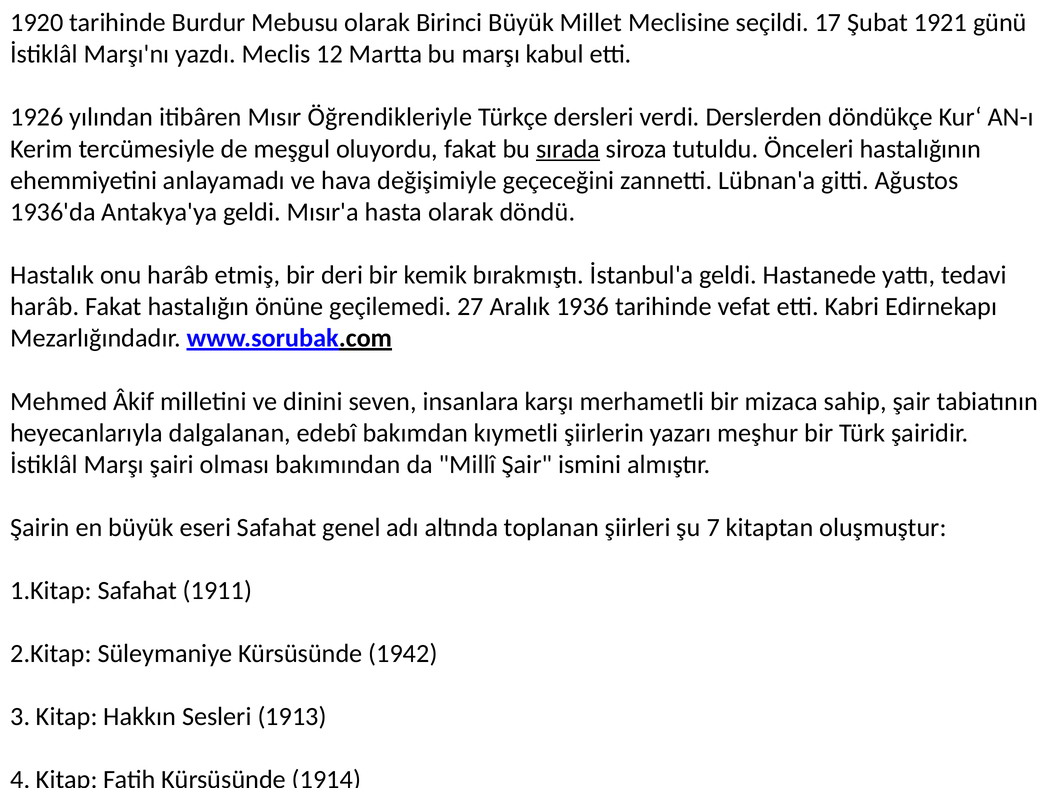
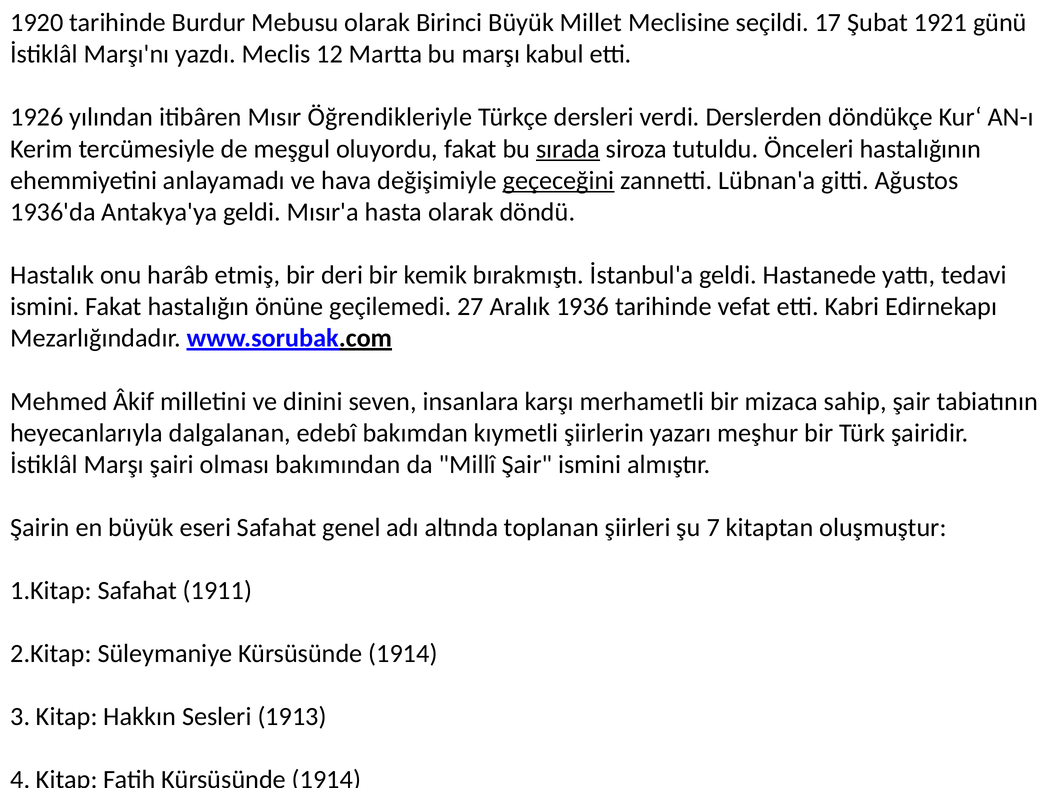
geçeceğini underline: none -> present
harâb at (45, 307): harâb -> ismini
Süleymaniye Kürsüsünde 1942: 1942 -> 1914
